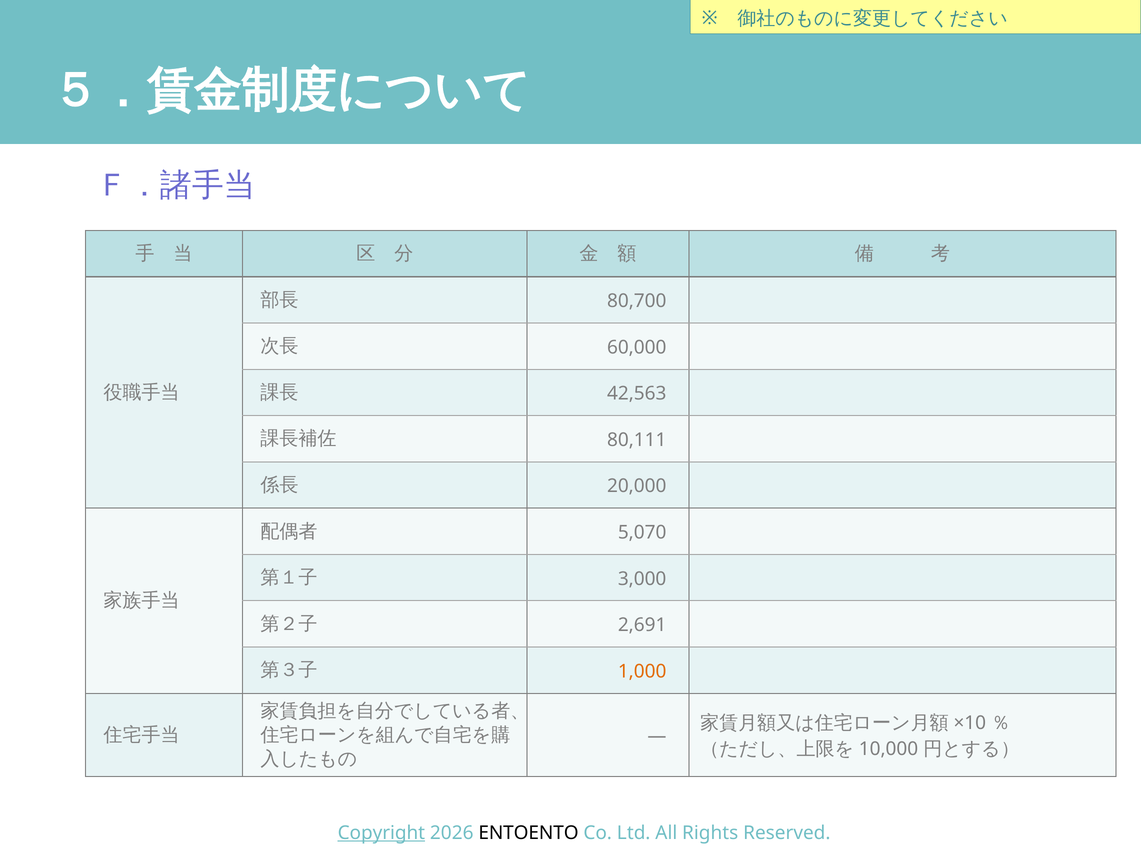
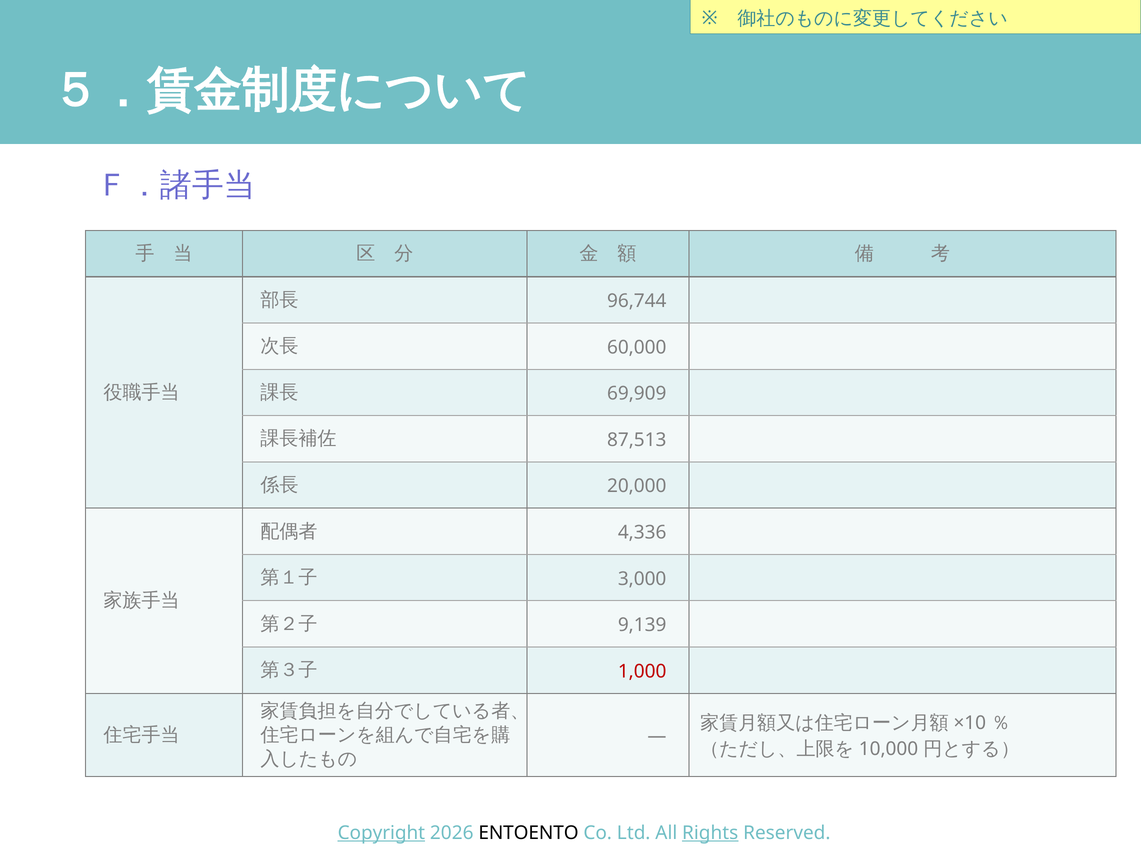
80,700: 80,700 -> 96,744
42,563: 42,563 -> 69,909
80,111: 80,111 -> 87,513
5,070: 5,070 -> 4,336
2,691: 2,691 -> 9,139
1,000 colour: orange -> red
Rights underline: none -> present
